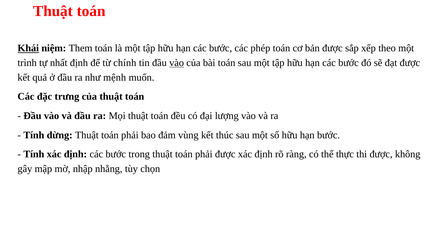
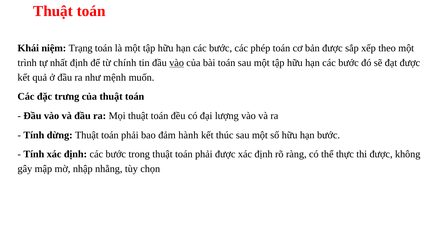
Khái underline: present -> none
Them: Them -> Trạng
vùng: vùng -> hành
